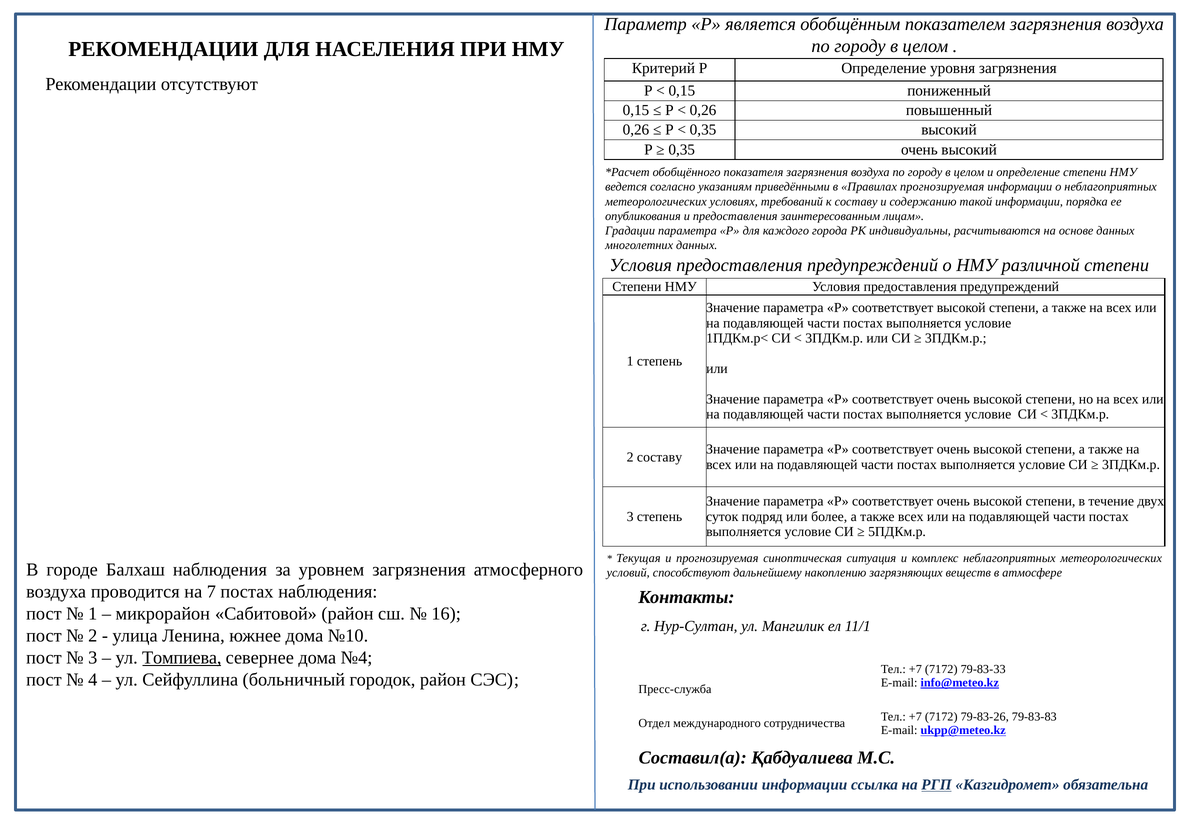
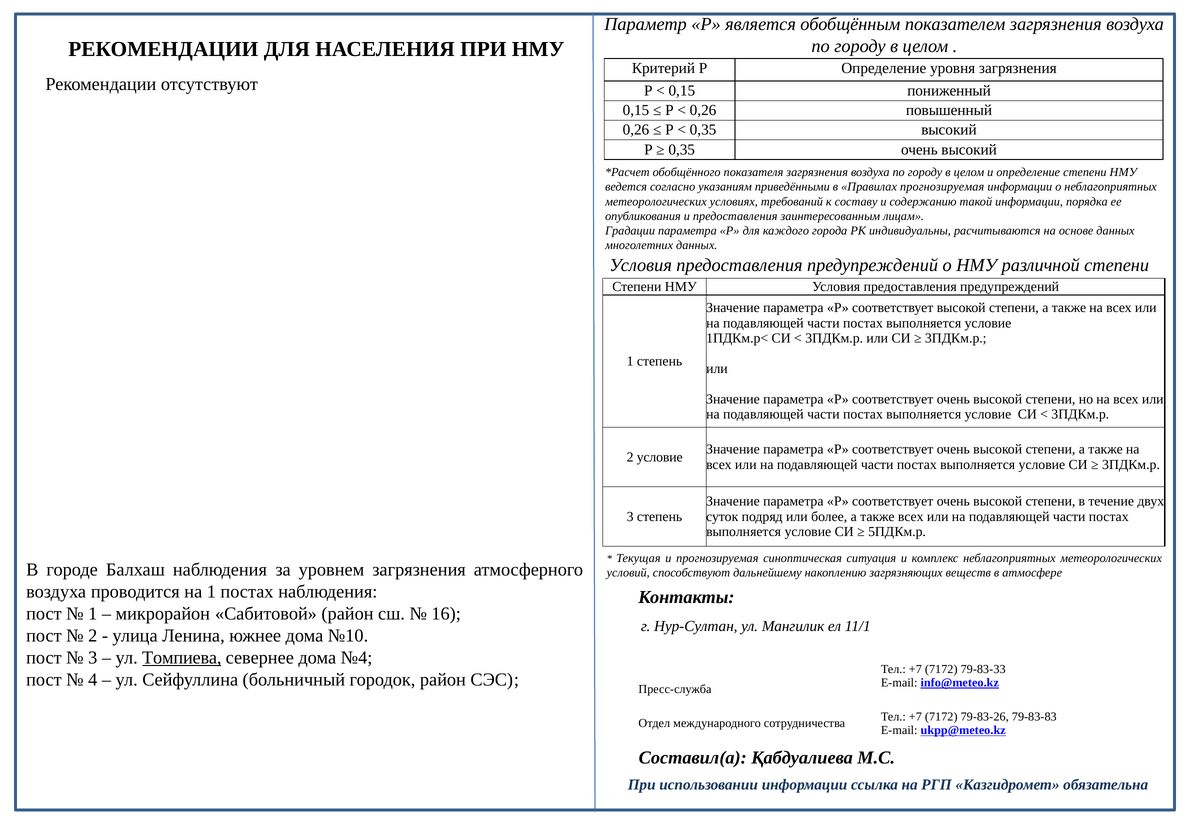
2 составу: составу -> условие
на 7: 7 -> 1
РГП underline: present -> none
